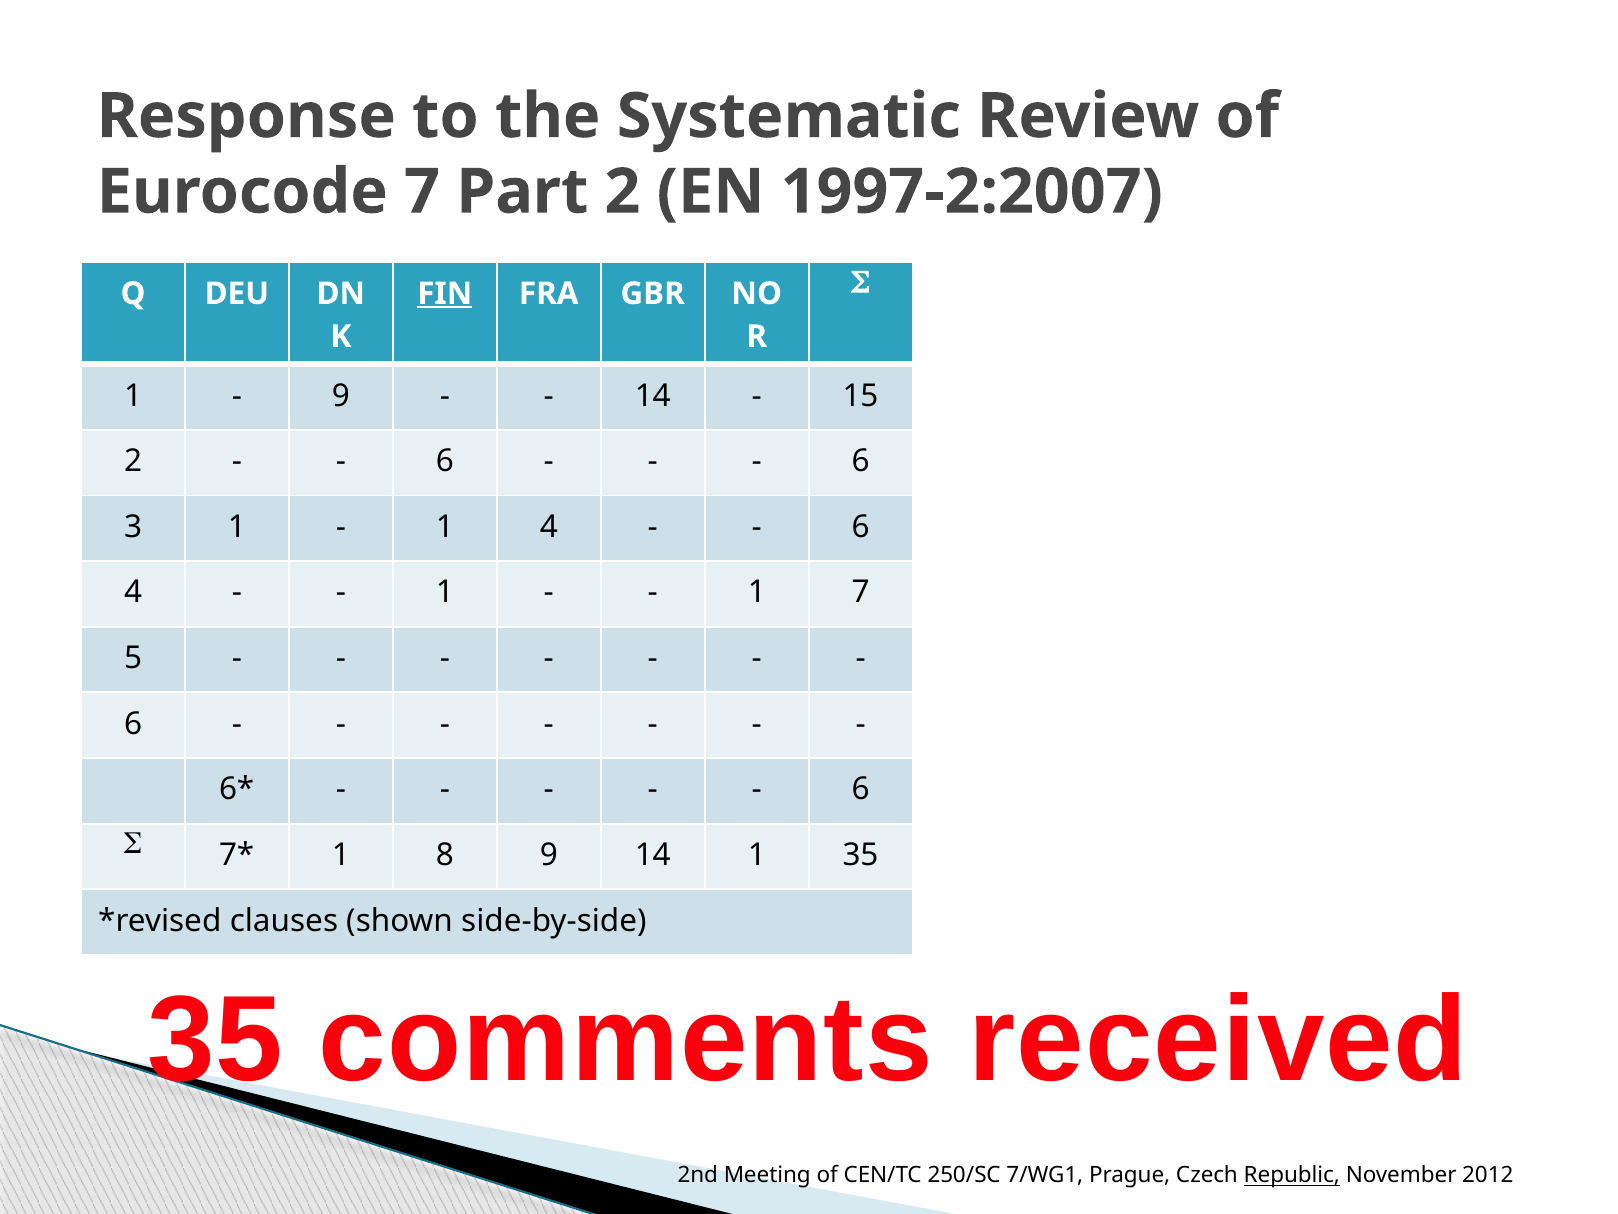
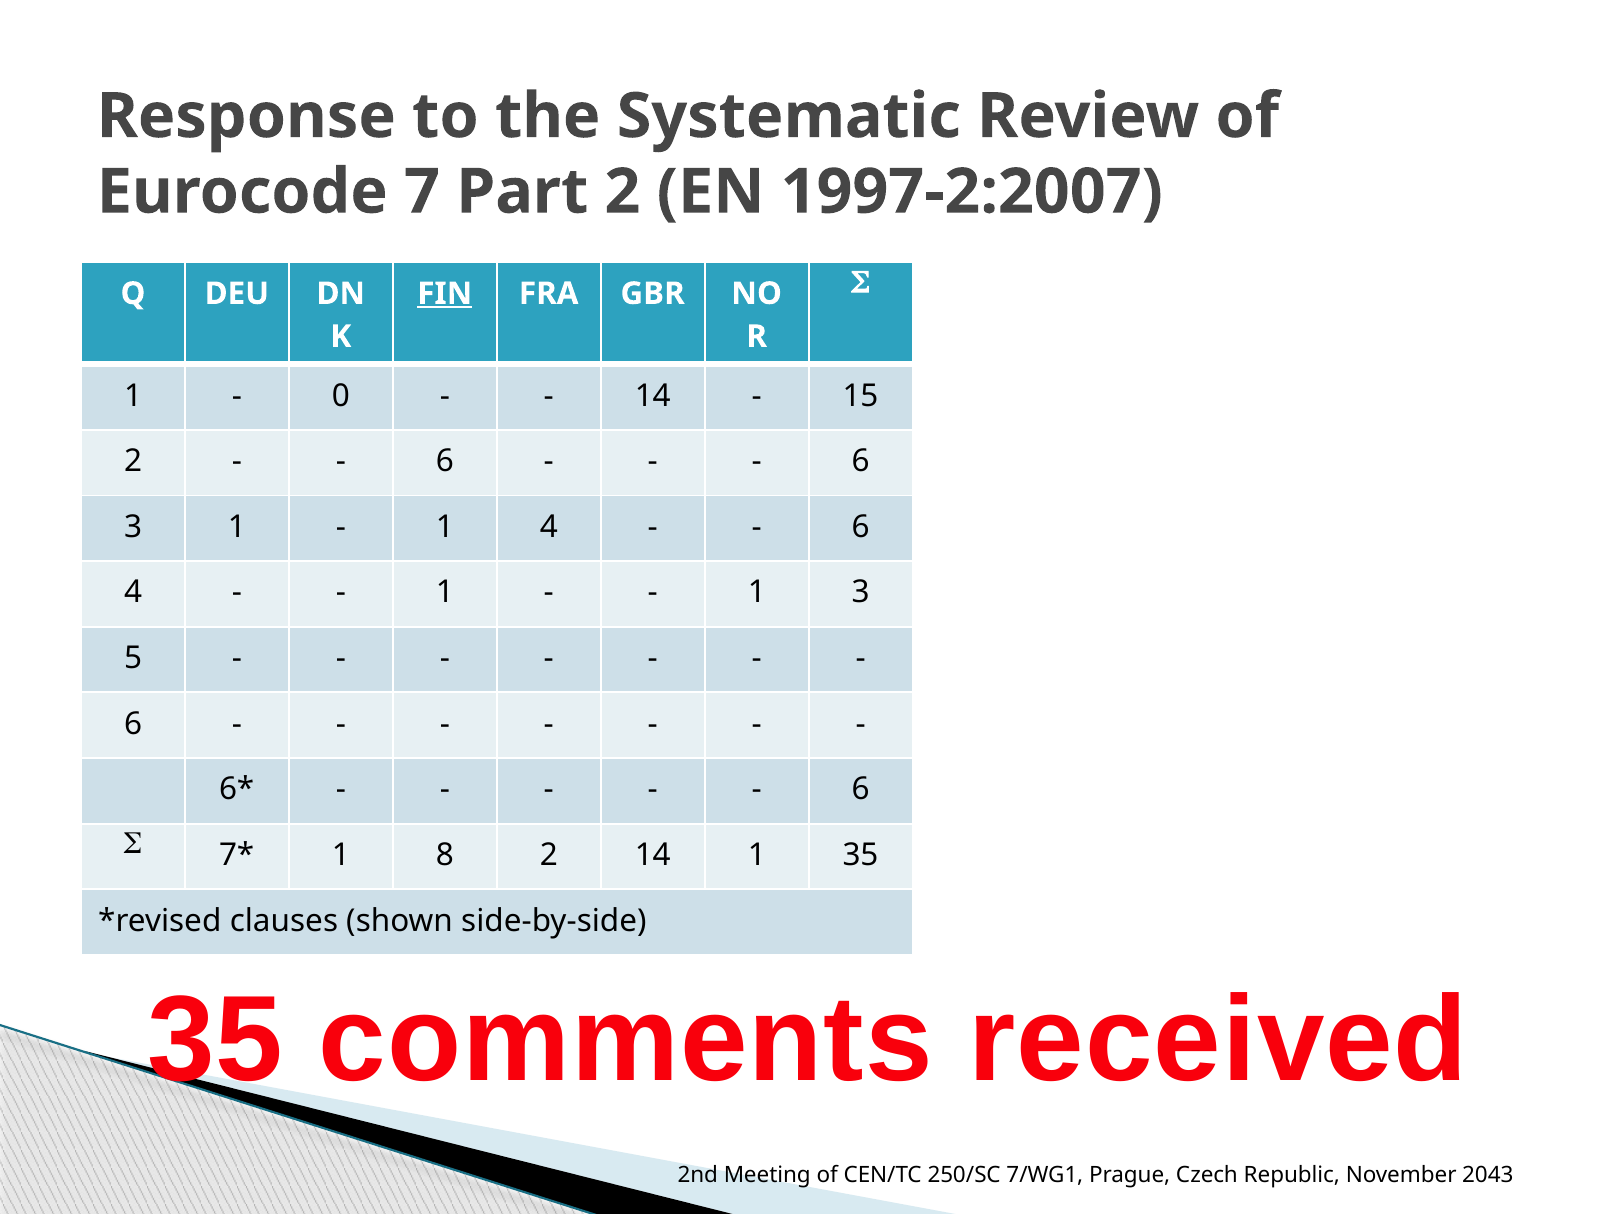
9 at (341, 395): 9 -> 0
1 7: 7 -> 3
8 9: 9 -> 2
Republic underline: present -> none
2012: 2012 -> 2043
